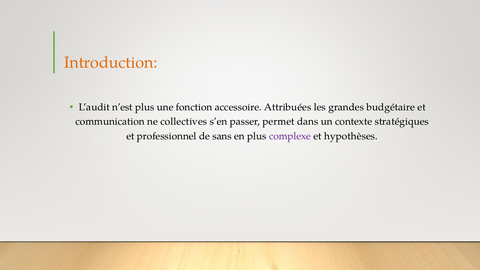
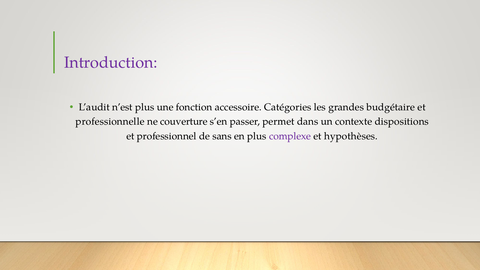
Introduction colour: orange -> purple
Attribuées: Attribuées -> Catégories
communication: communication -> professionnelle
collectives: collectives -> couverture
stratégiques: stratégiques -> dispositions
